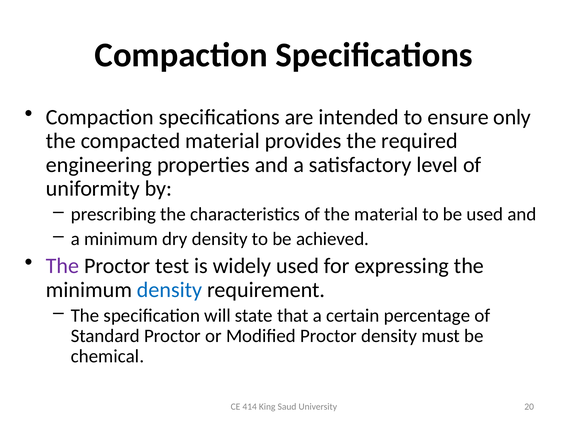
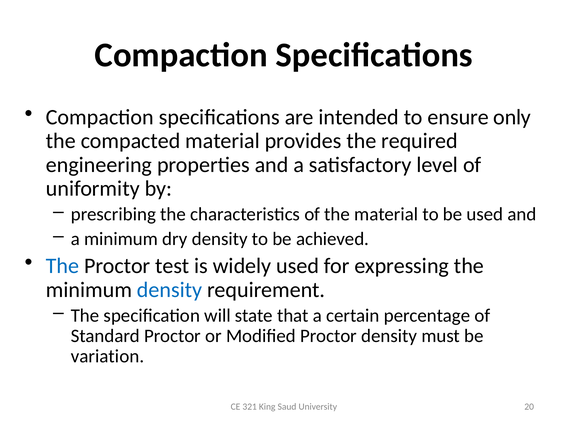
The at (63, 266) colour: purple -> blue
chemical: chemical -> variation
414: 414 -> 321
